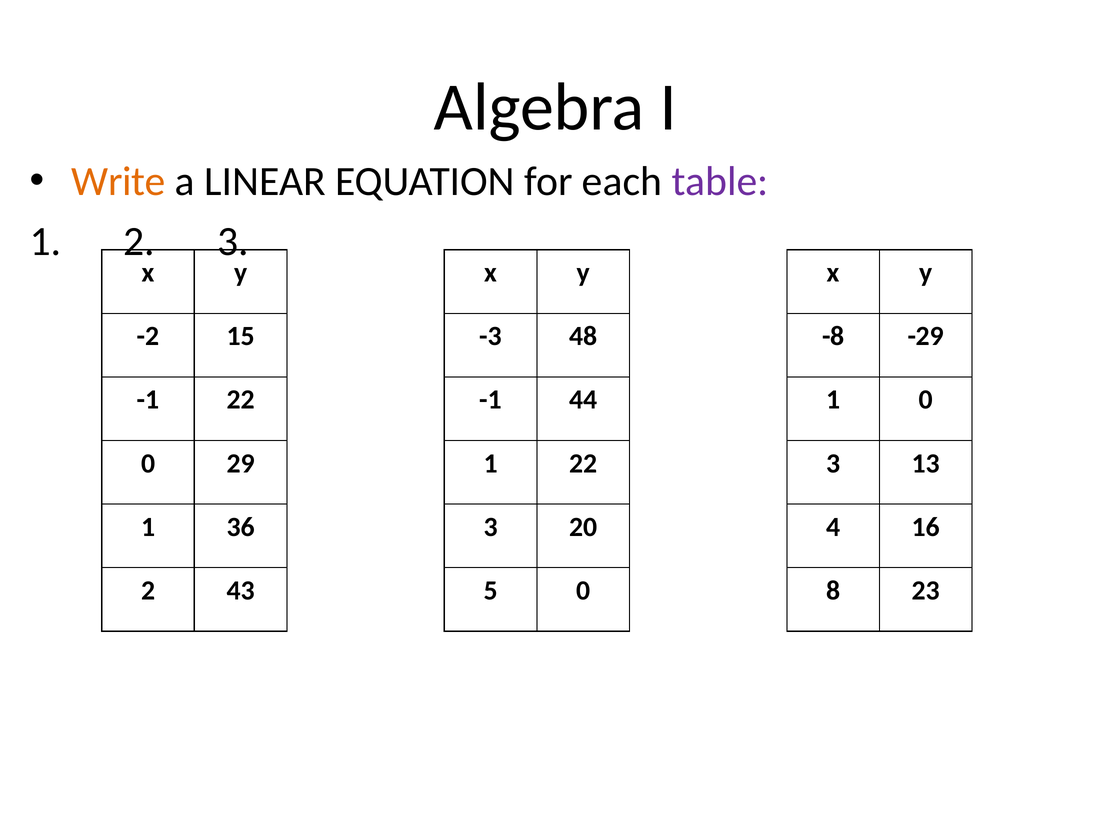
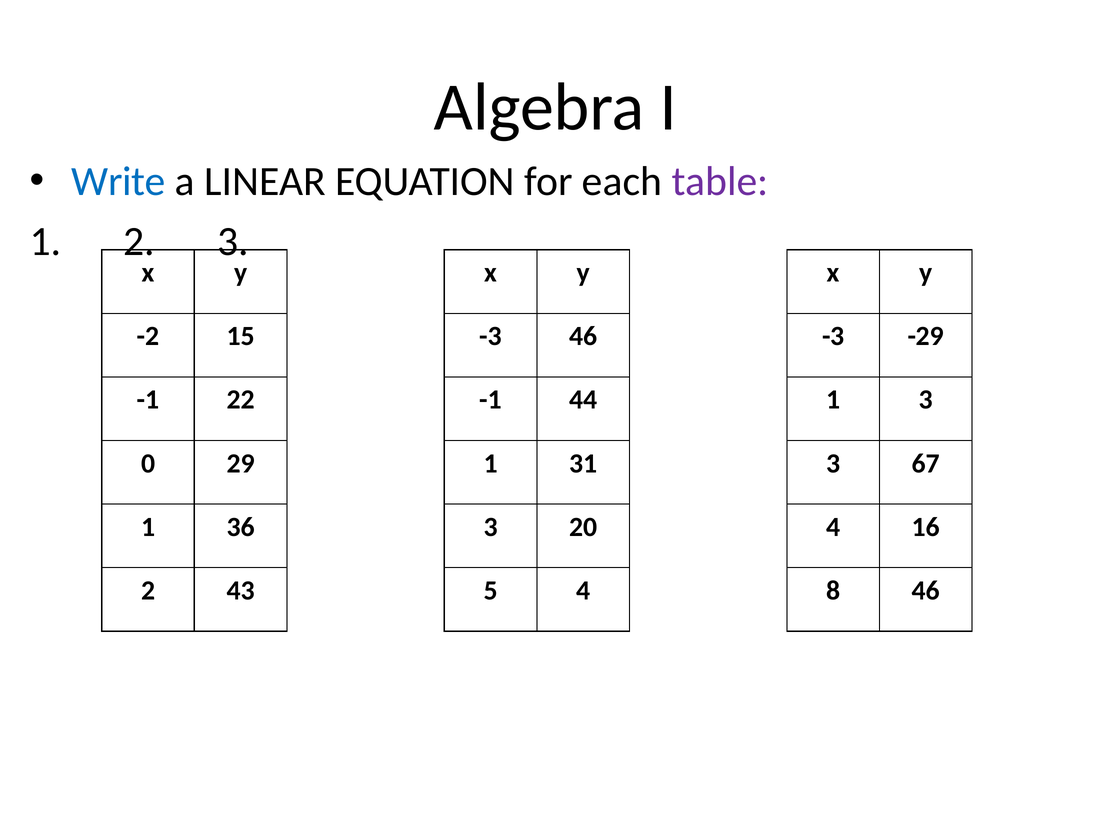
Write colour: orange -> blue
-3 48: 48 -> 46
-8 at (833, 336): -8 -> -3
1 0: 0 -> 3
1 22: 22 -> 31
13: 13 -> 67
5 0: 0 -> 4
8 23: 23 -> 46
